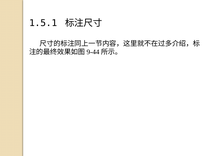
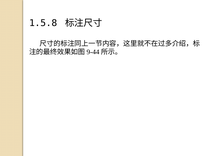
1.5.1: 1.5.1 -> 1.5.8
